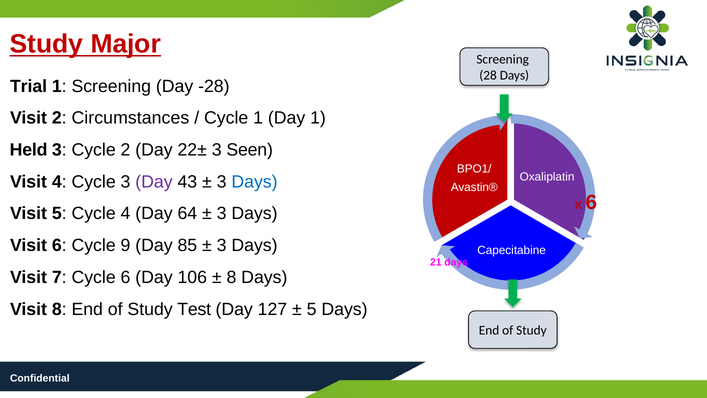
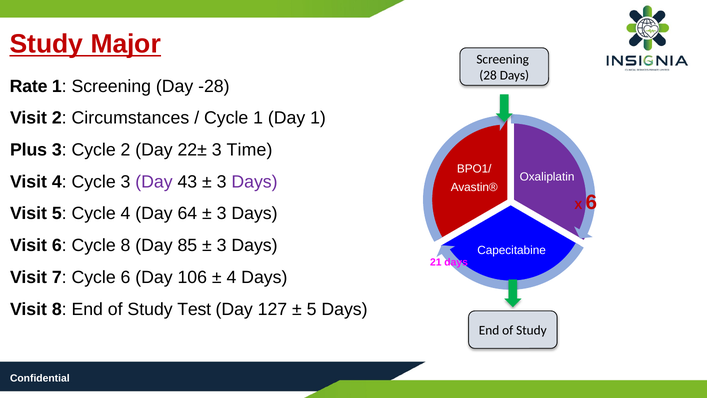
Trial: Trial -> Rate
Held: Held -> Plus
Seen: Seen -> Time
Days at (254, 182) colour: blue -> purple
Cycle 9: 9 -> 8
8 at (231, 277): 8 -> 4
